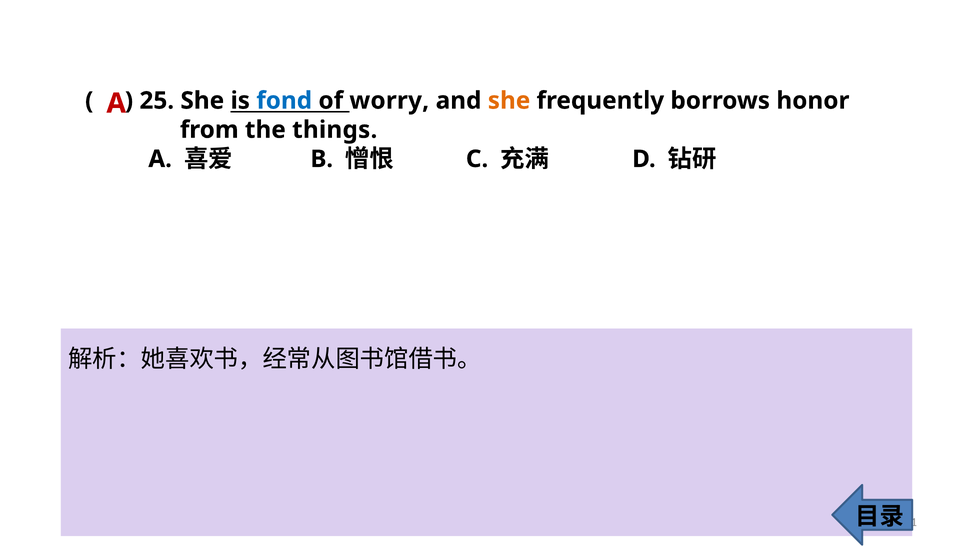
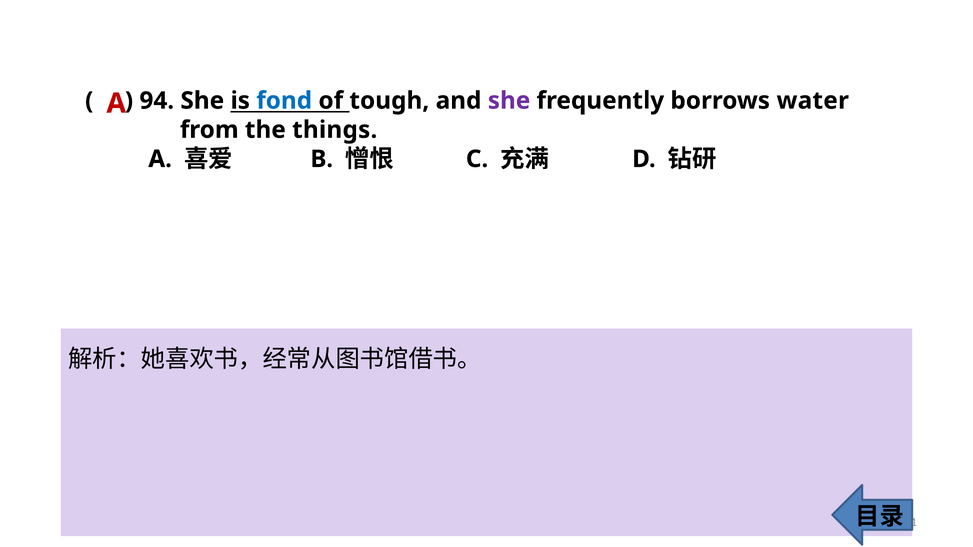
25: 25 -> 94
worry: worry -> tough
she at (509, 101) colour: orange -> purple
honor: honor -> water
